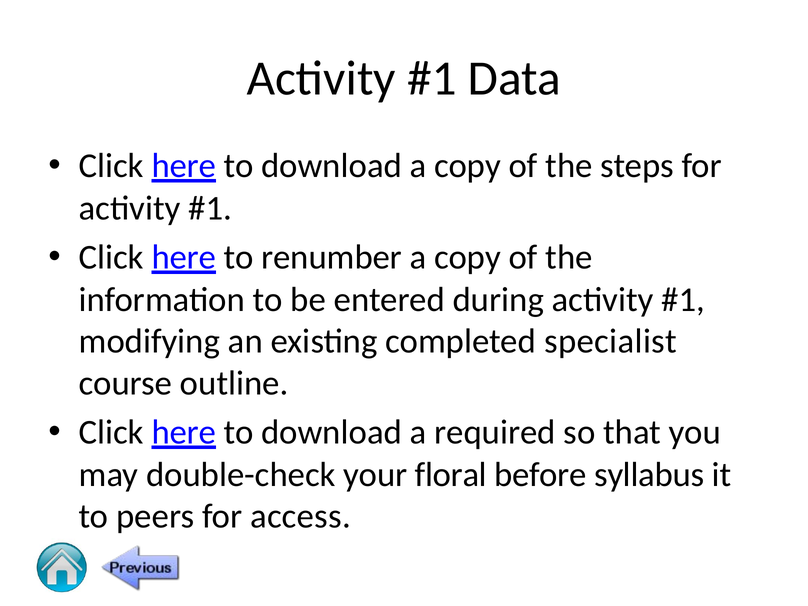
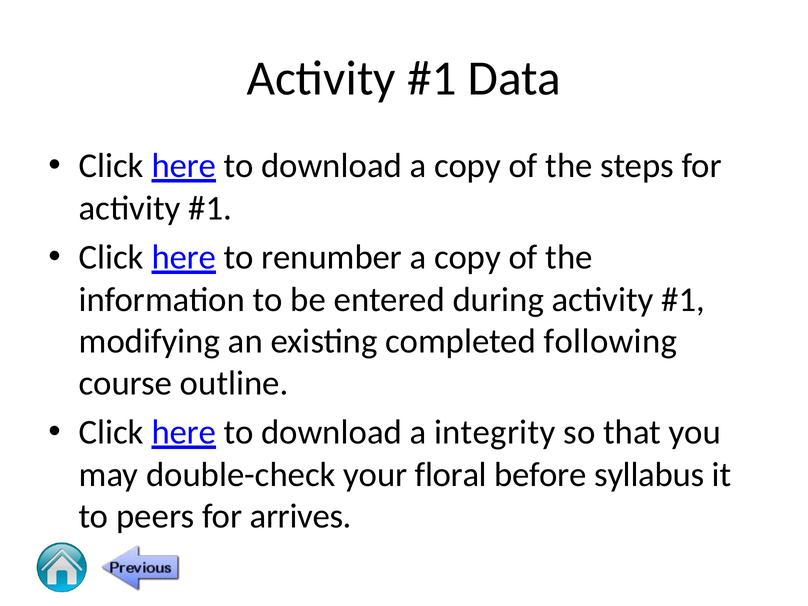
specialist: specialist -> following
required: required -> integrity
access: access -> arrives
